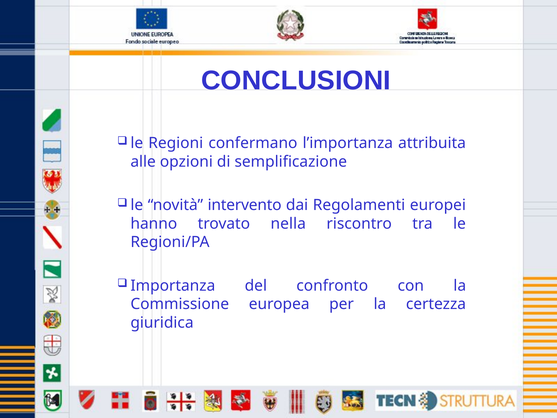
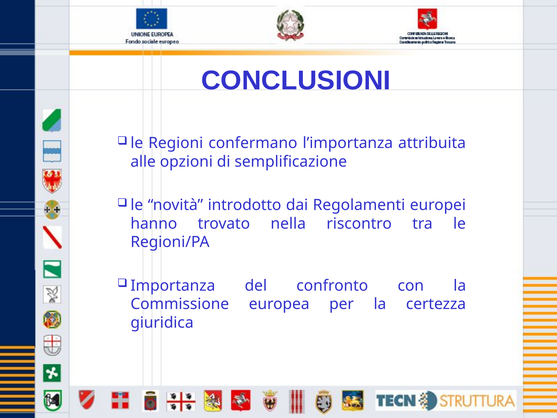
intervento: intervento -> introdotto
